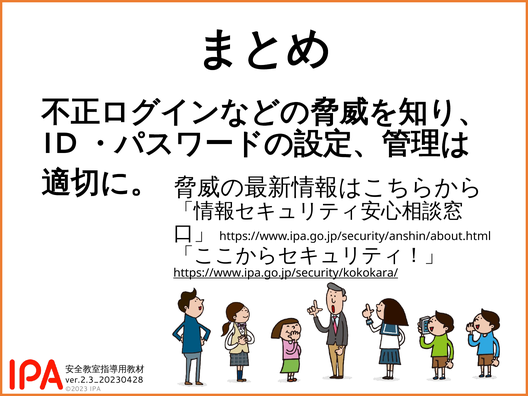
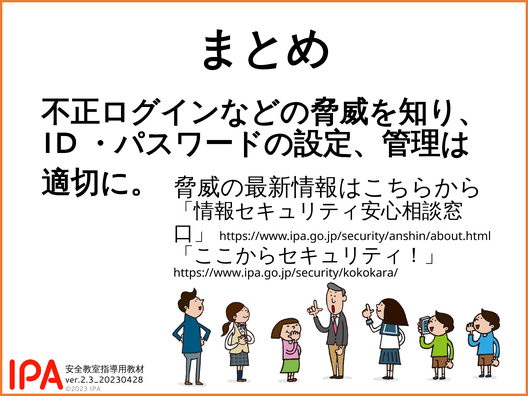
https://www.ipa.go.jp/security/kokokara/ underline: present -> none
